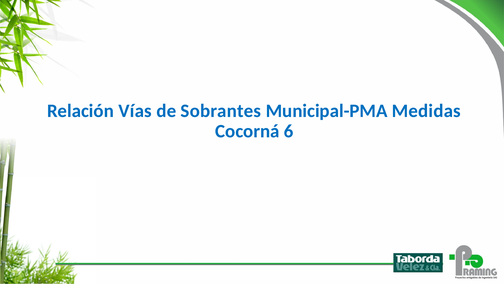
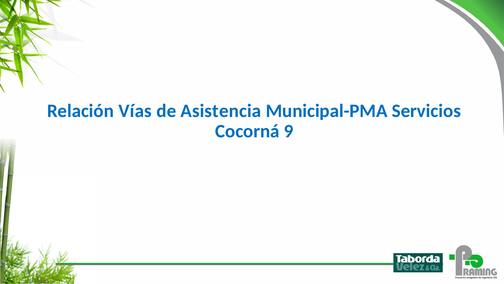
Sobrantes: Sobrantes -> Asistencia
Medidas: Medidas -> Servicios
6: 6 -> 9
